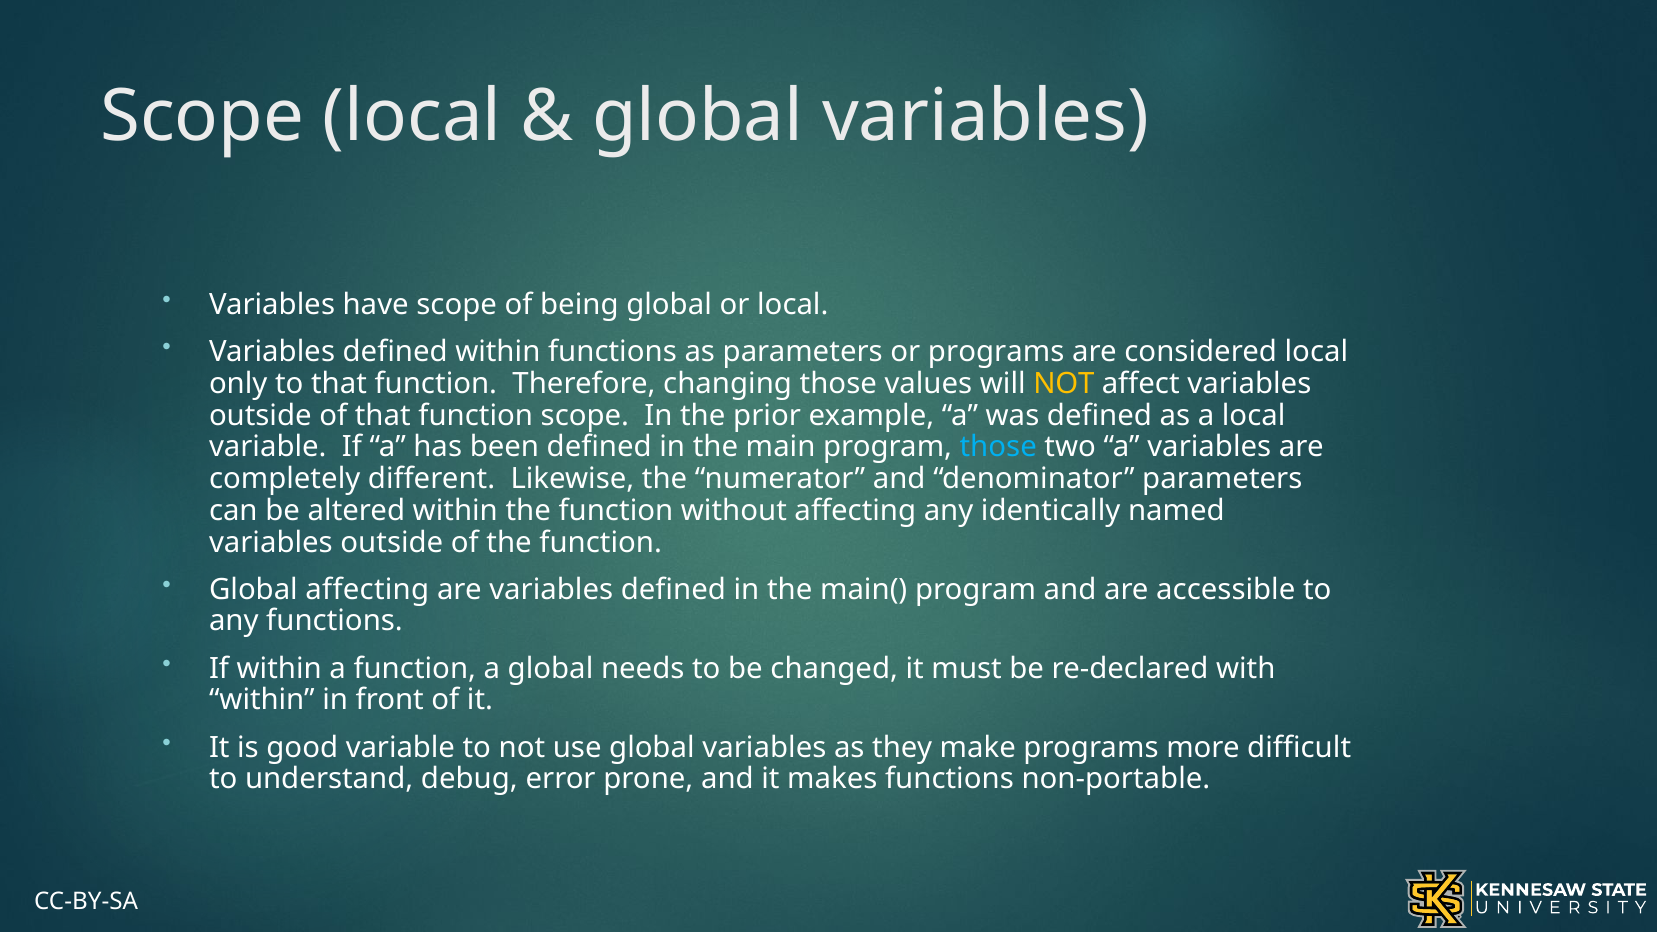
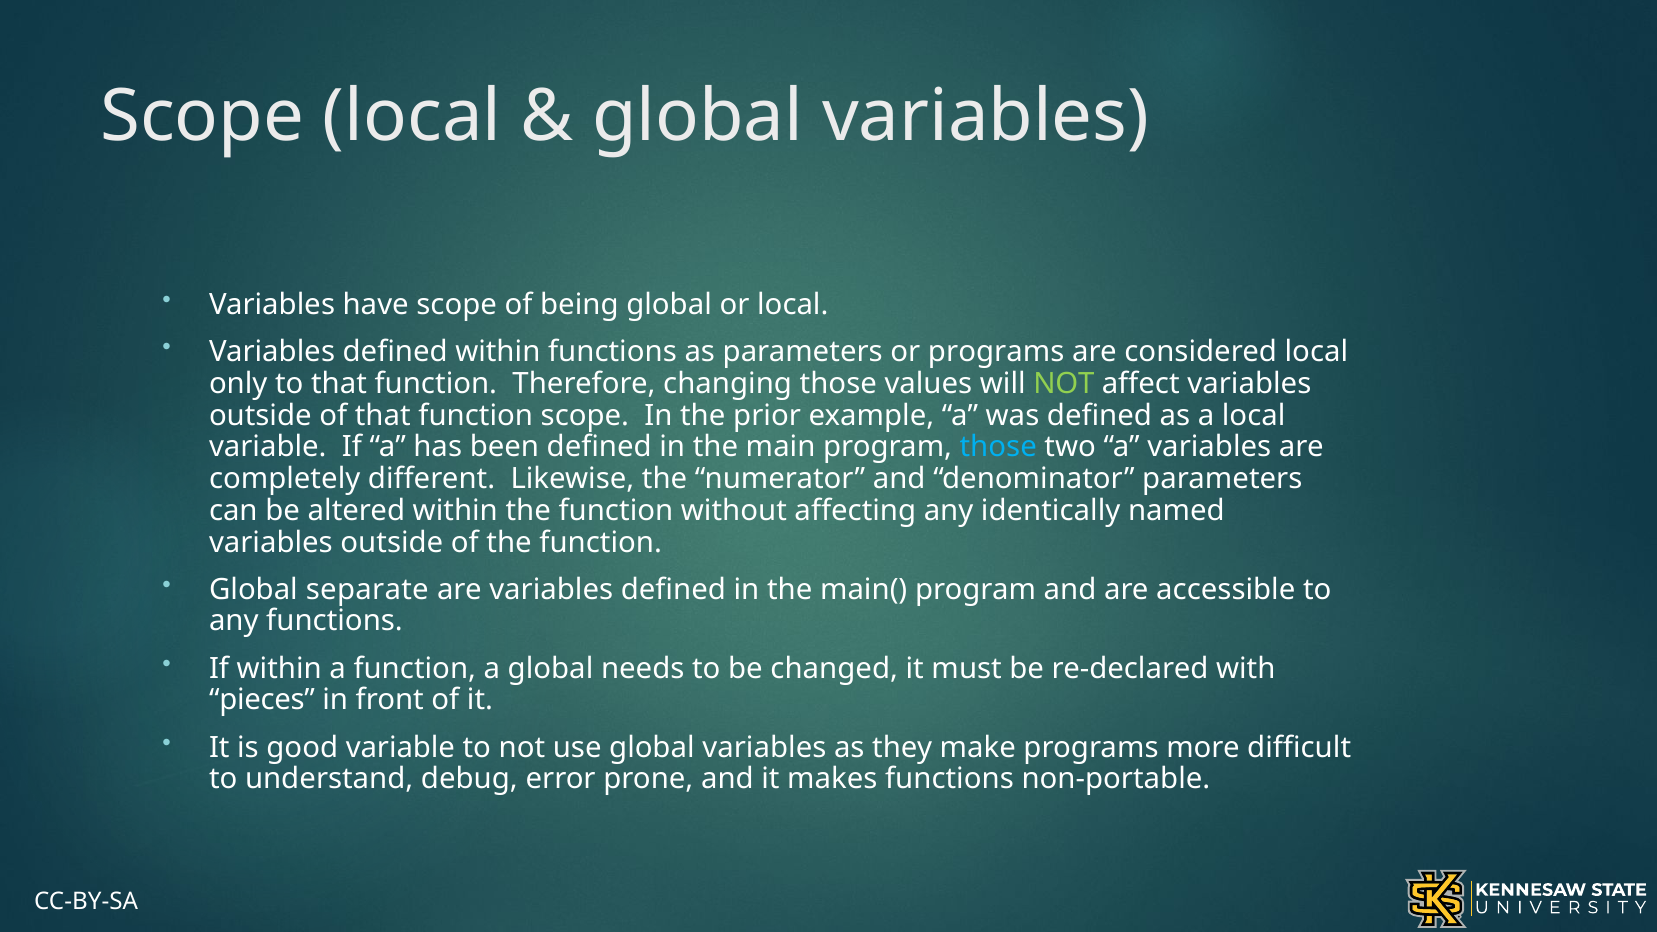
NOT at (1064, 384) colour: yellow -> light green
Global affecting: affecting -> separate
within at (262, 700): within -> pieces
